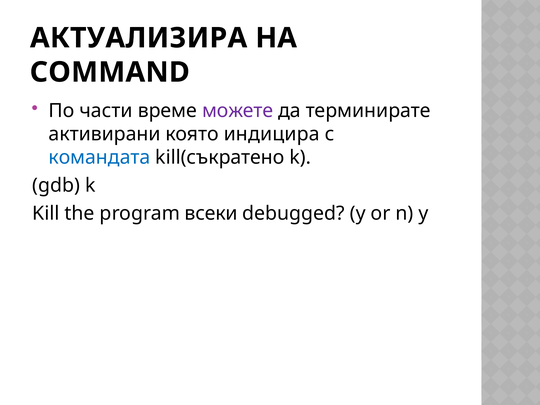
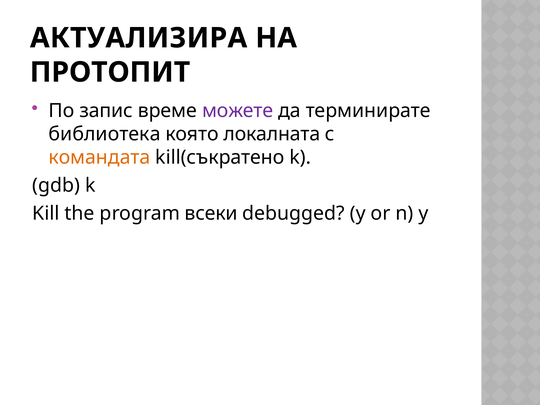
COMMAND: COMMAND -> ПРОТОПИТ
части: части -> запис
активирани: активирани -> библиотека
индицира: индицира -> локалната
командата colour: blue -> orange
